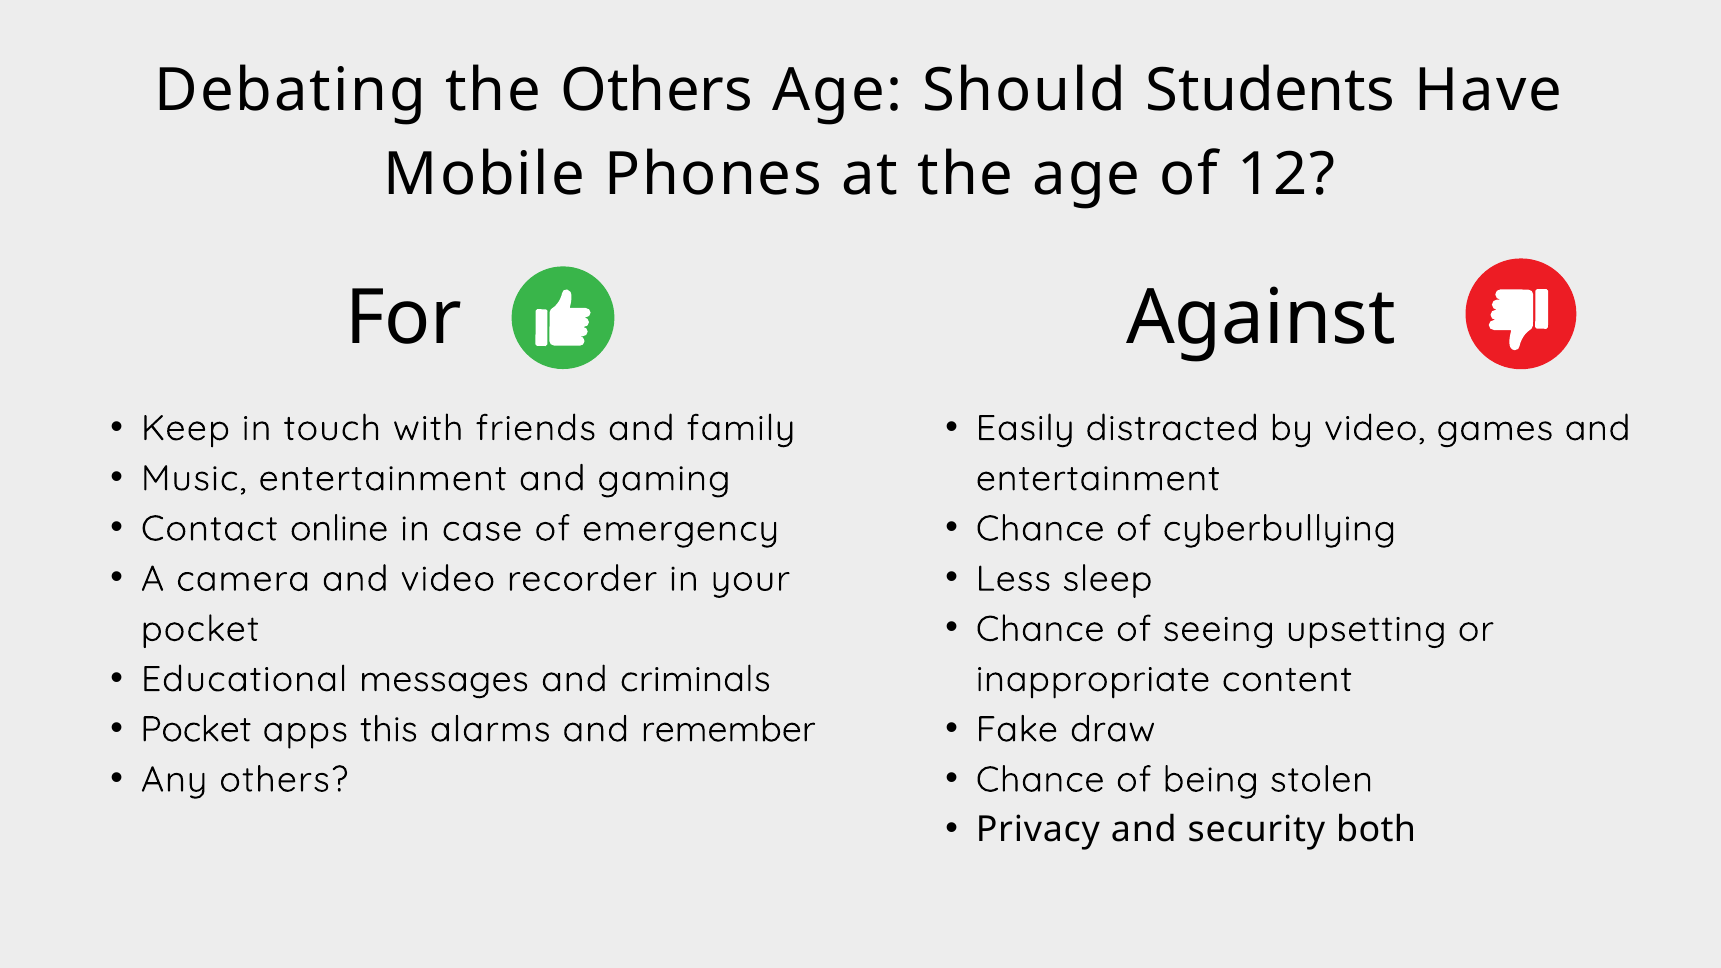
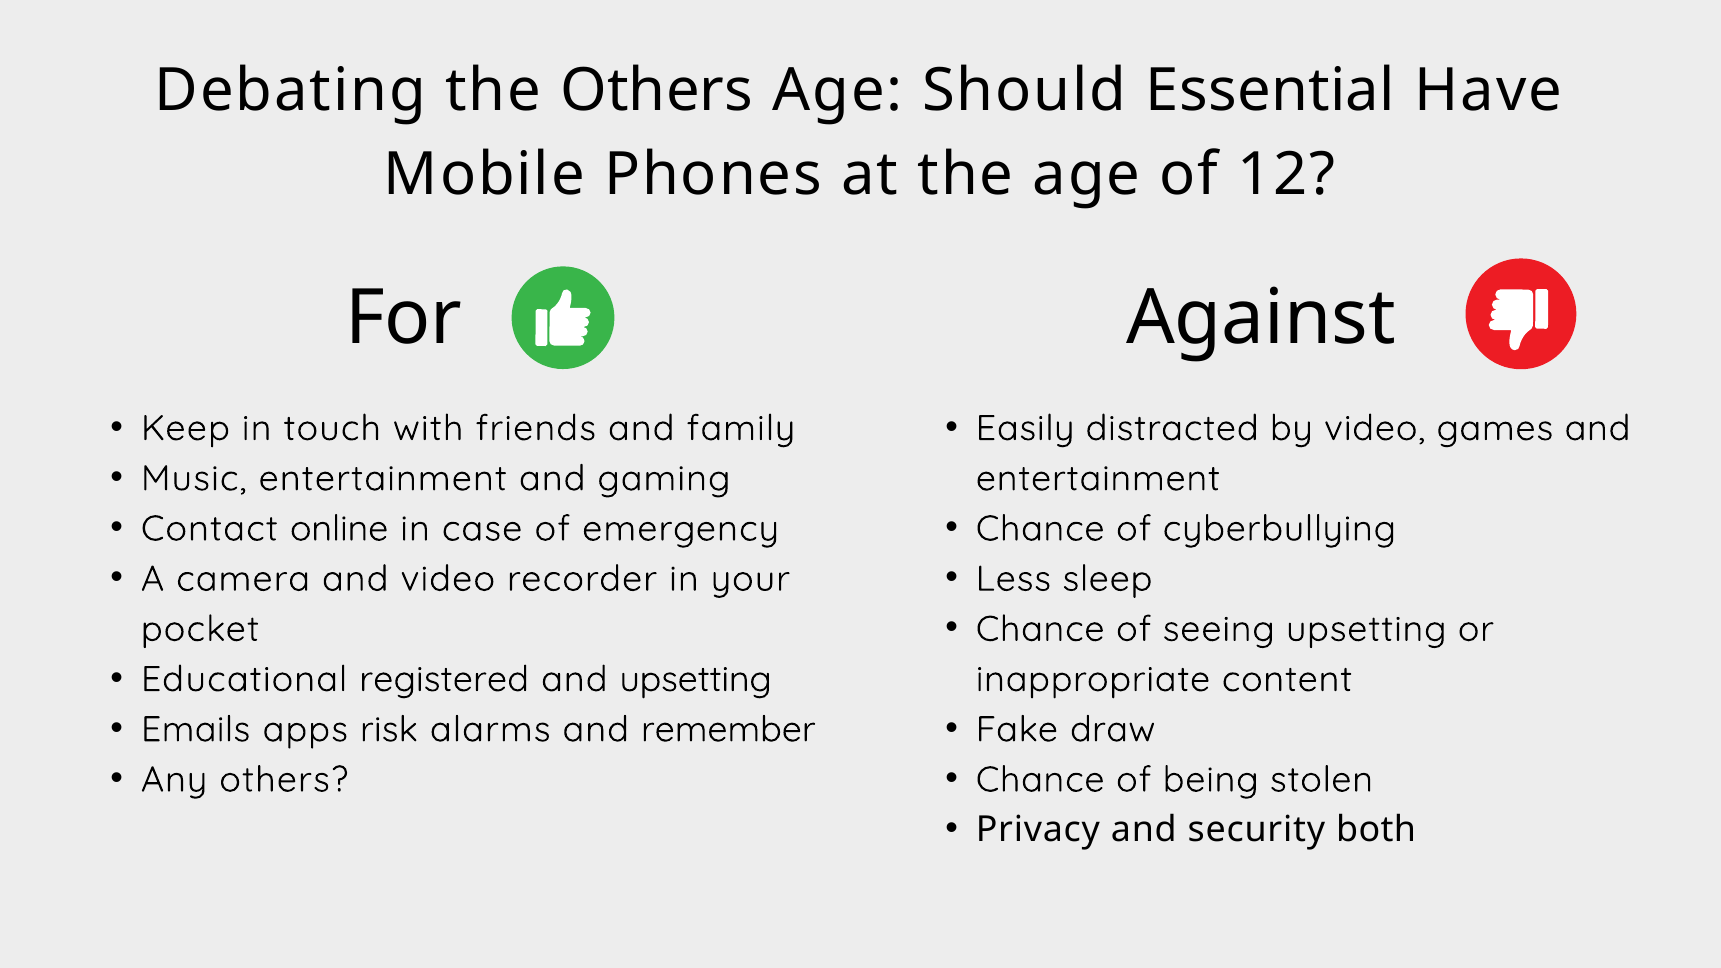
Students: Students -> Essential
messages: messages -> registered
and criminals: criminals -> upsetting
Pocket at (196, 730): Pocket -> Emails
this: this -> risk
